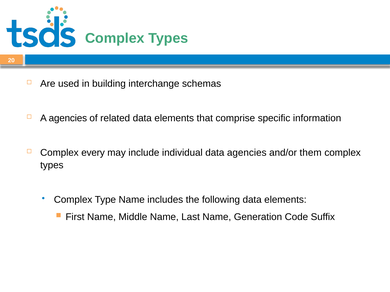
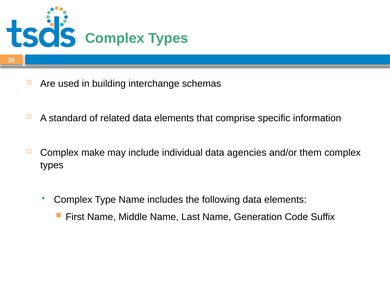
A agencies: agencies -> standard
every: every -> make
